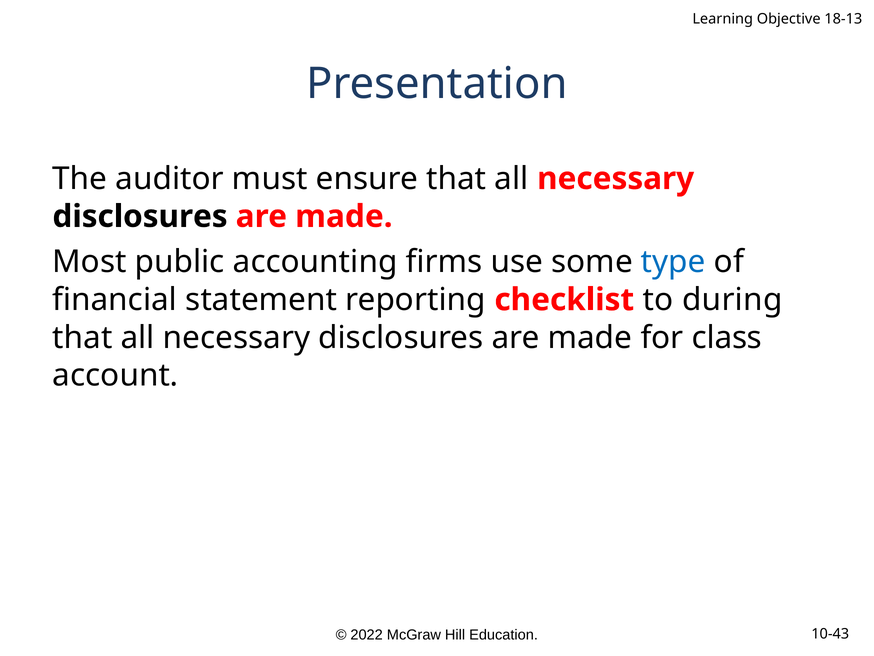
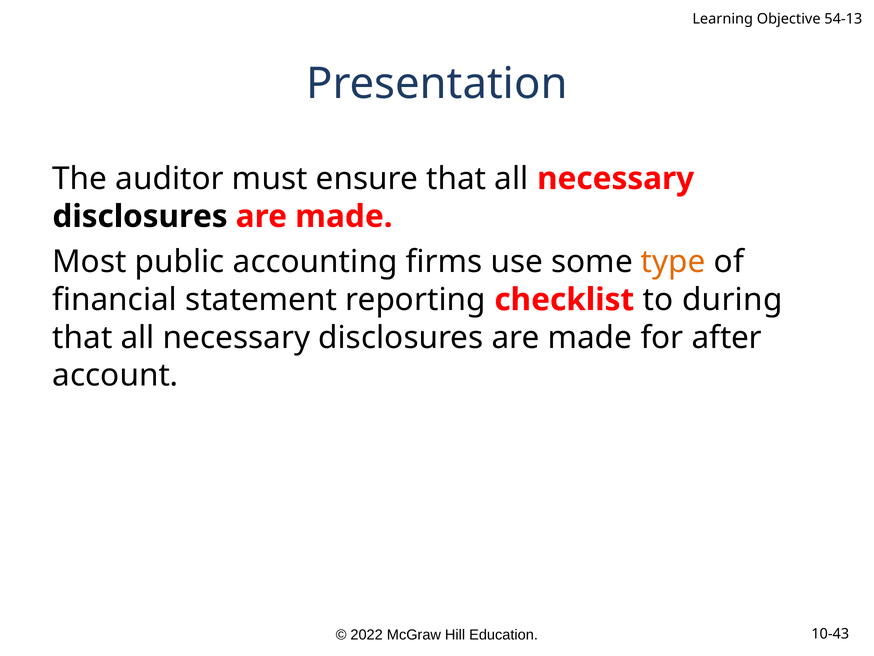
18-13: 18-13 -> 54-13
type colour: blue -> orange
class: class -> after
